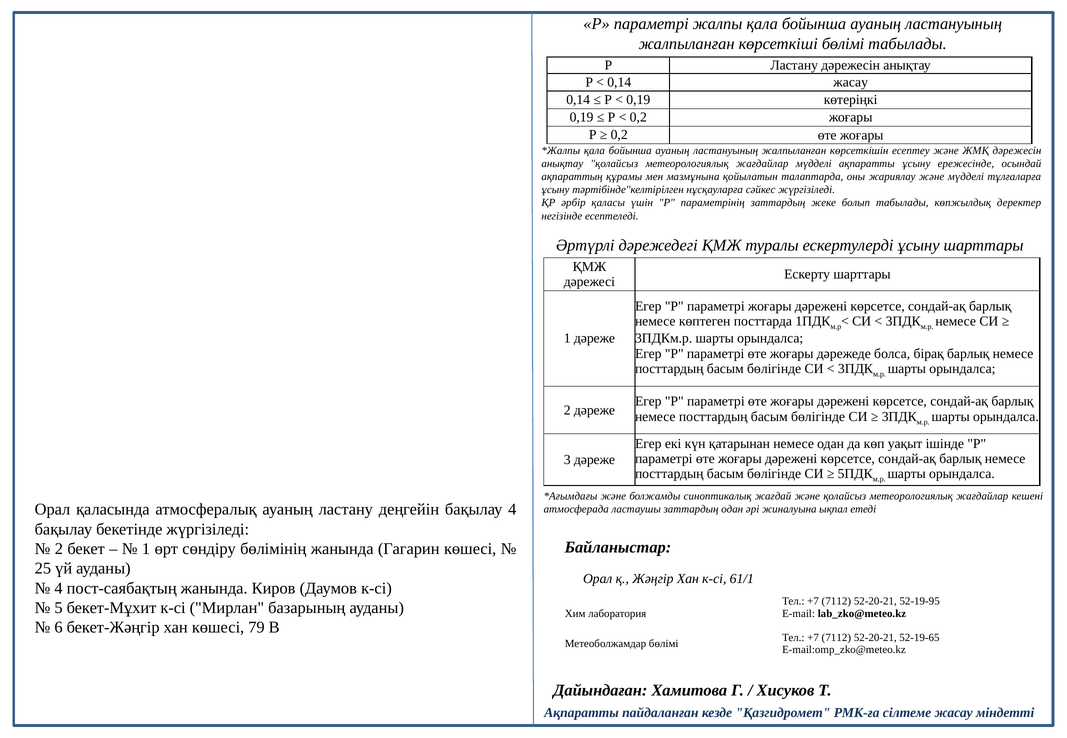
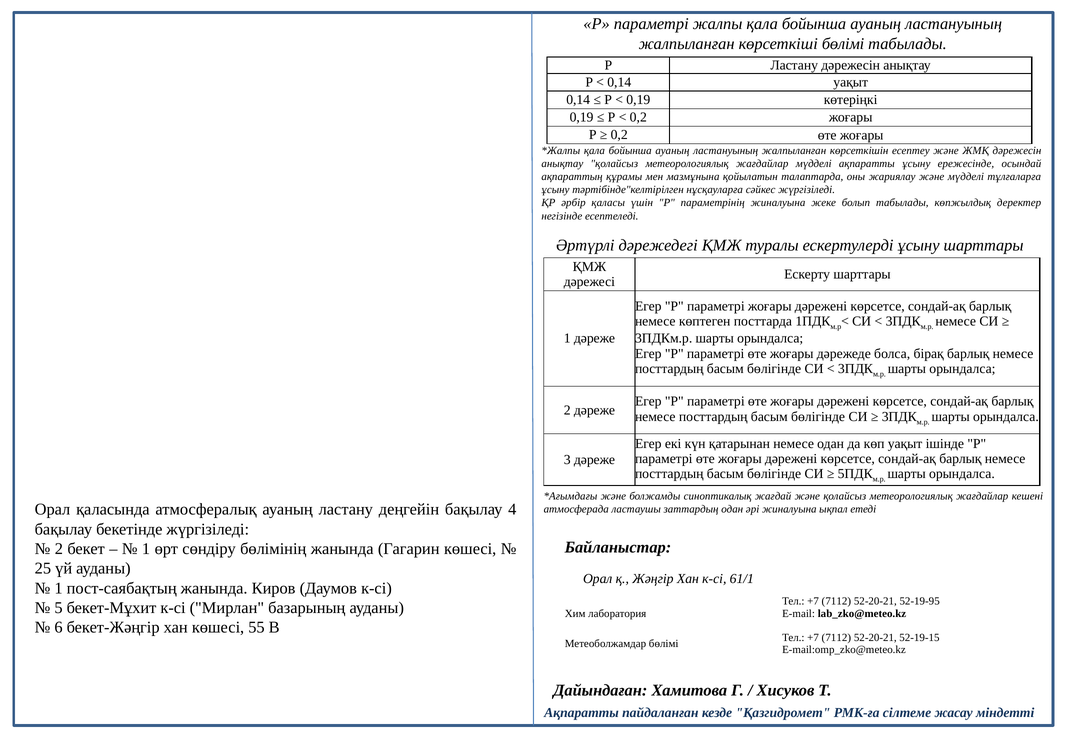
0,14 жасау: жасау -> уақыт
параметрінің заттардың: заттардың -> жиналуына
4 at (59, 589): 4 -> 1
79: 79 -> 55
52-19-65: 52-19-65 -> 52-19-15
